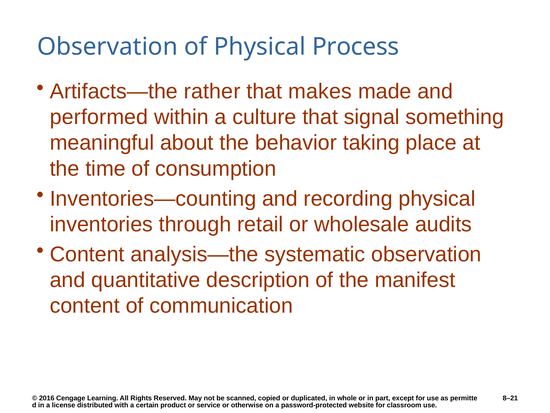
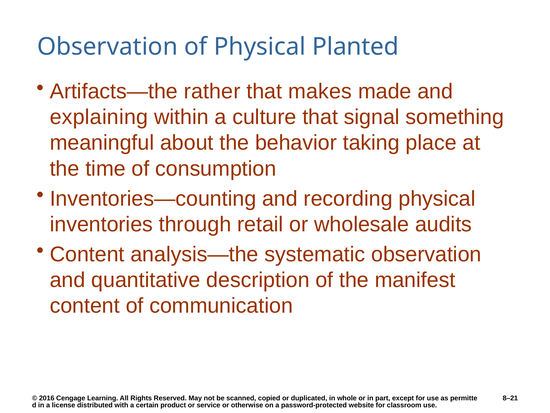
Process: Process -> Planted
performed: performed -> explaining
